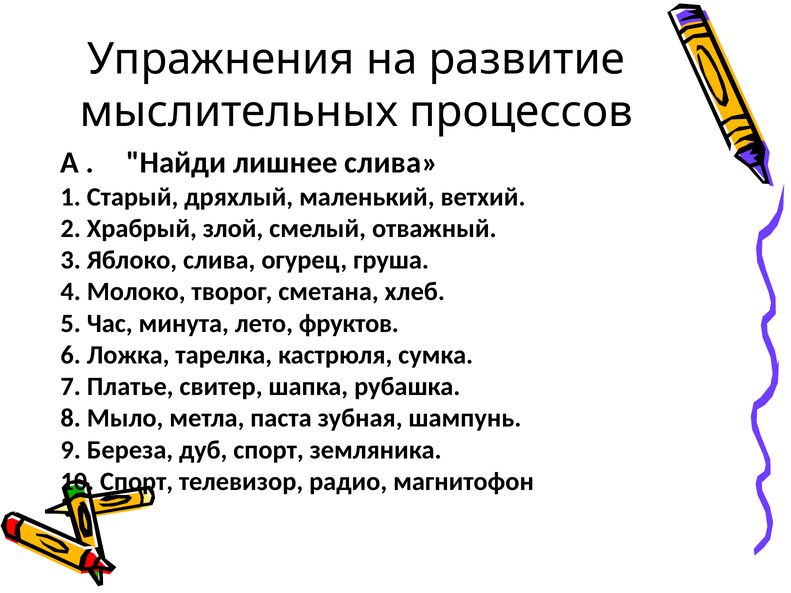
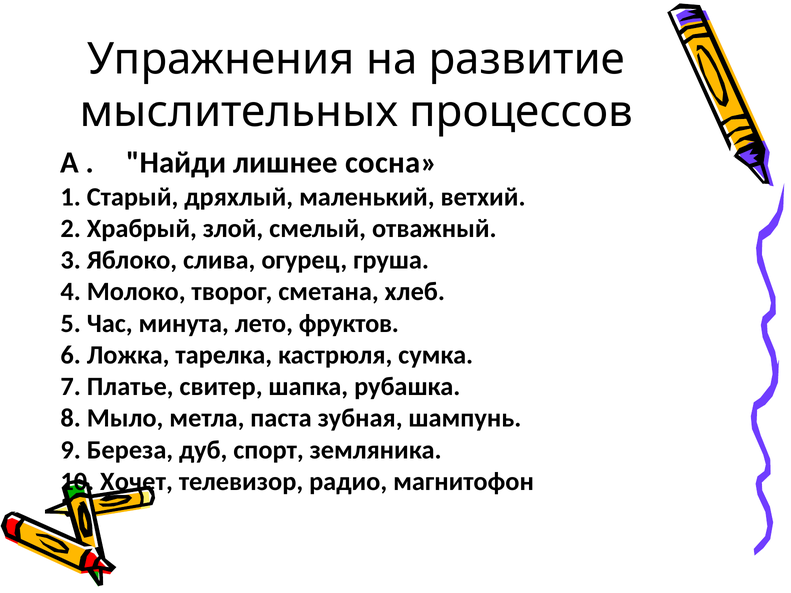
лишнее слива: слива -> сосна
10 Спорт: Спорт -> Хочет
